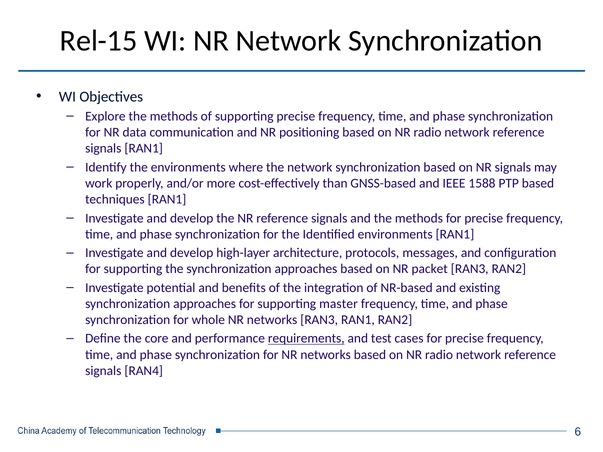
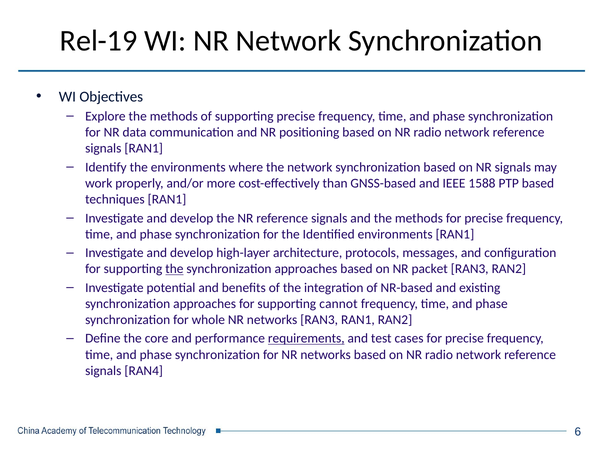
Rel-15: Rel-15 -> Rel-19
the at (174, 269) underline: none -> present
master: master -> cannot
